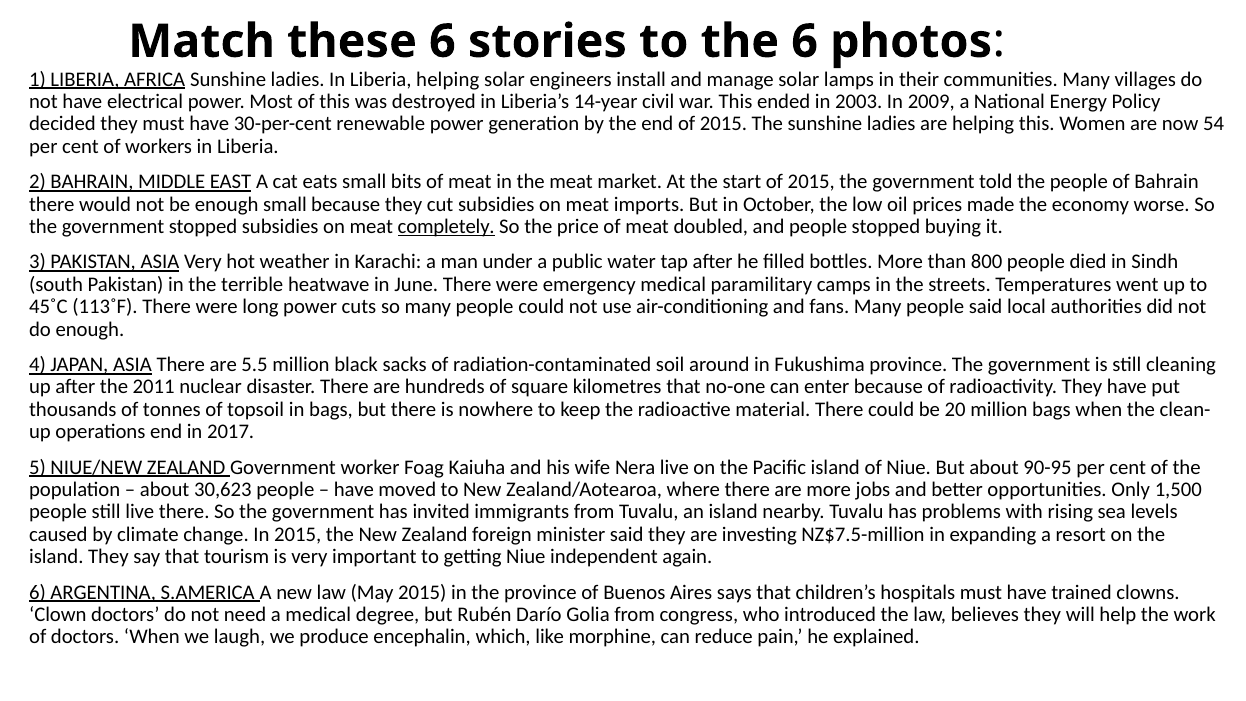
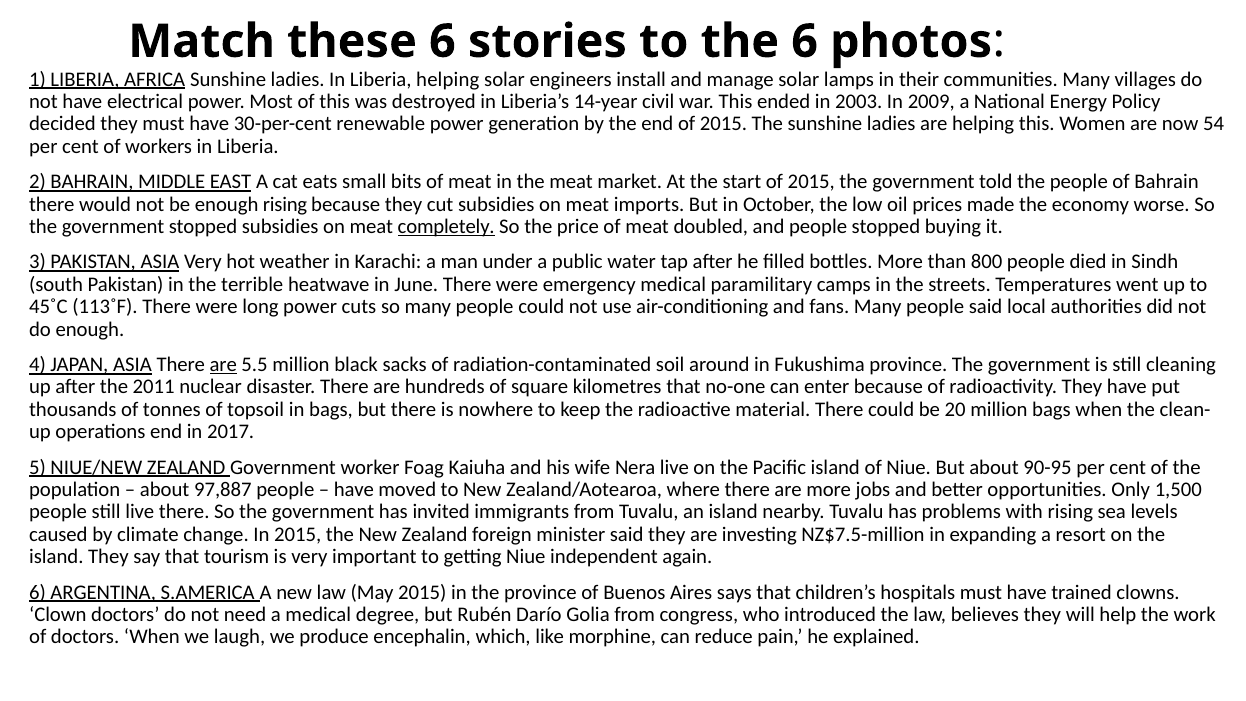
enough small: small -> rising
are at (223, 365) underline: none -> present
30,623: 30,623 -> 97,887
